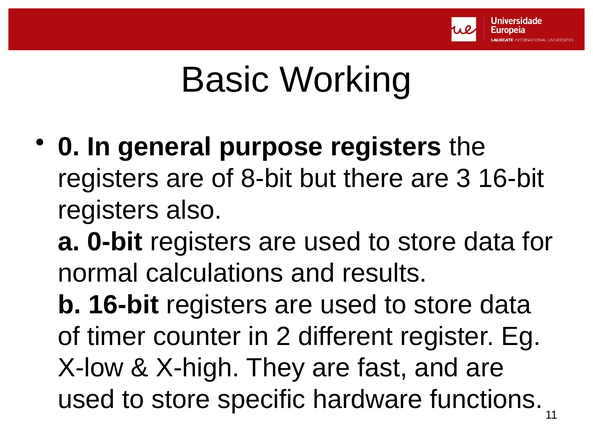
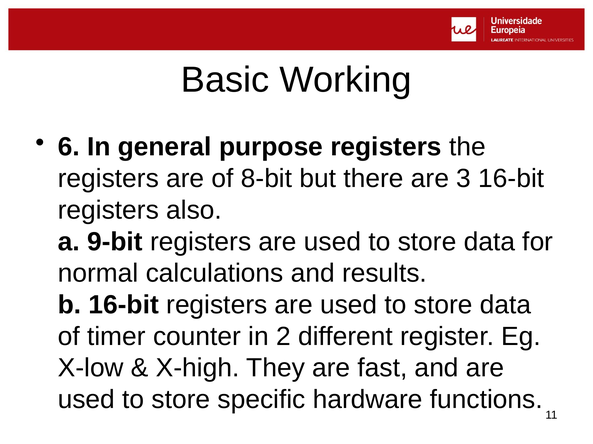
0: 0 -> 6
0-bit: 0-bit -> 9-bit
